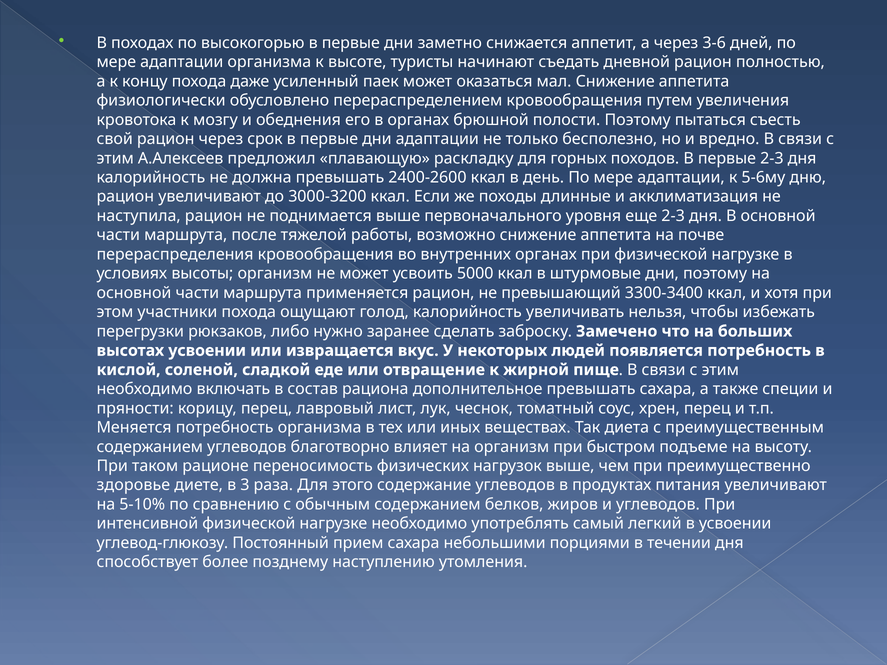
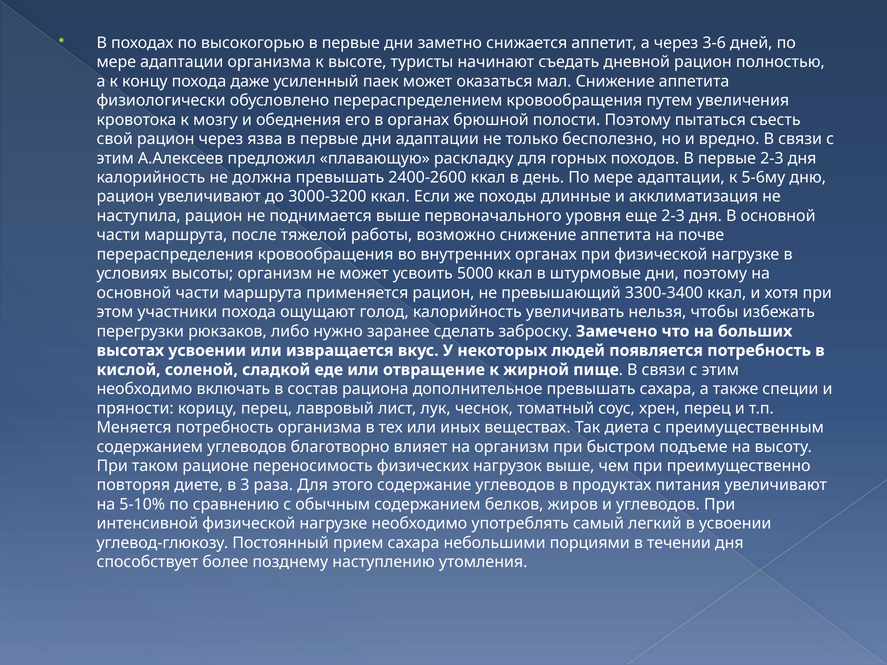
срок: срок -> язва
здоровье: здоровье -> повторяя
